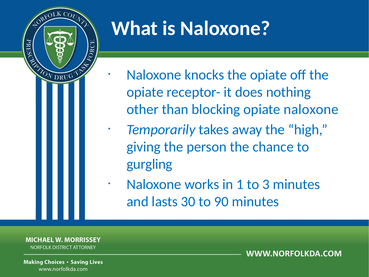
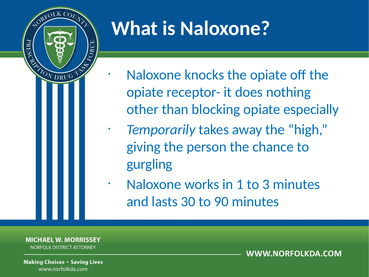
opiate naloxone: naloxone -> especially
